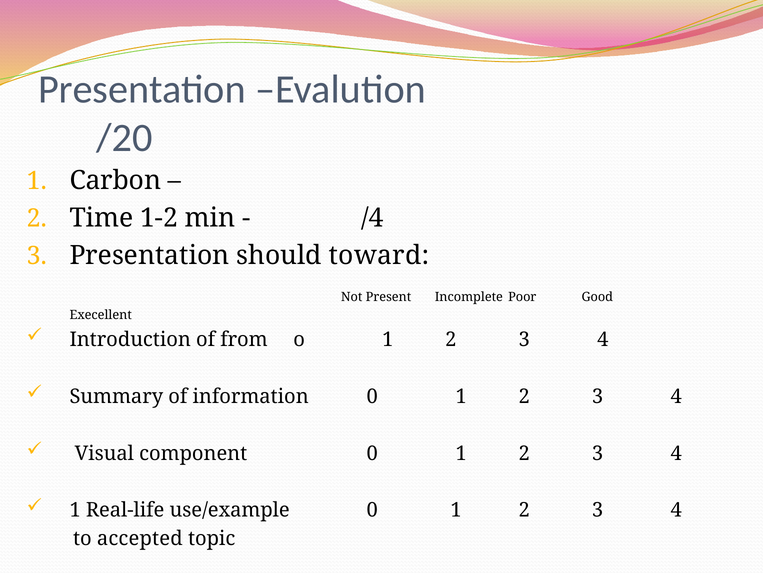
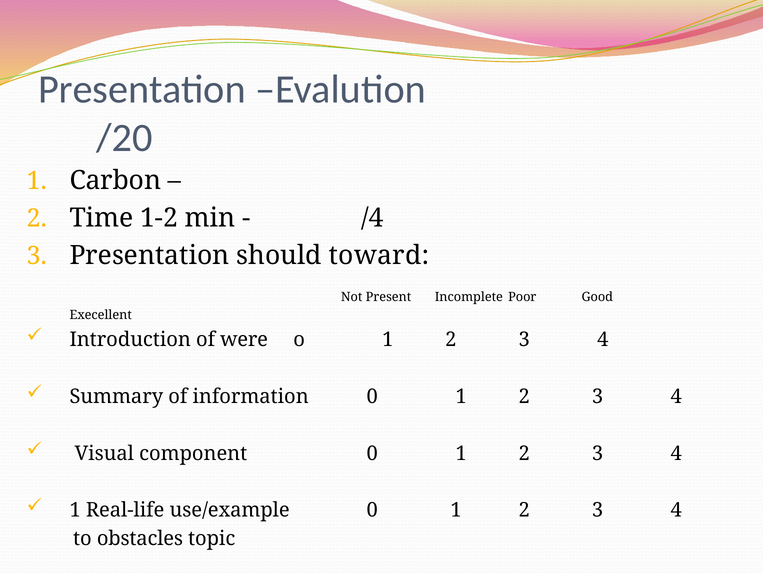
from: from -> were
accepted: accepted -> obstacles
